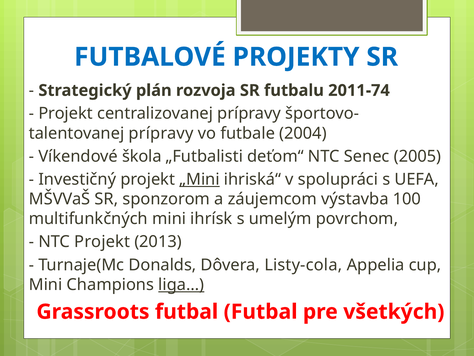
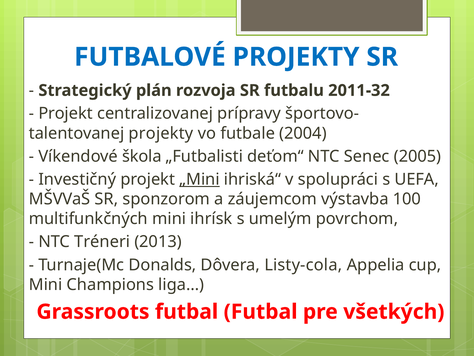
2011-74: 2011-74 -> 2011-32
prípravy at (161, 133): prípravy -> projekty
NTC Projekt: Projekt -> Tréneri
liga underline: present -> none
